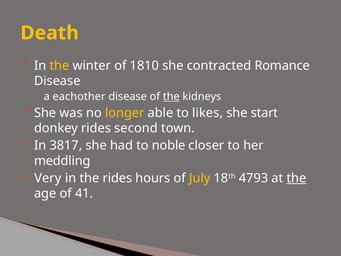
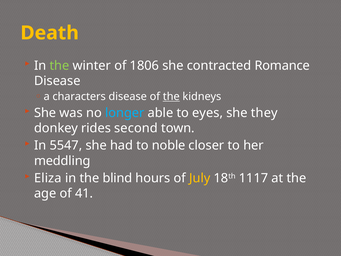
the at (59, 65) colour: yellow -> light green
1810: 1810 -> 1806
eachother: eachother -> characters
longer colour: yellow -> light blue
likes: likes -> eyes
start: start -> they
3817: 3817 -> 5547
Very: Very -> Eliza
the rides: rides -> blind
4793: 4793 -> 1117
the at (296, 178) underline: present -> none
